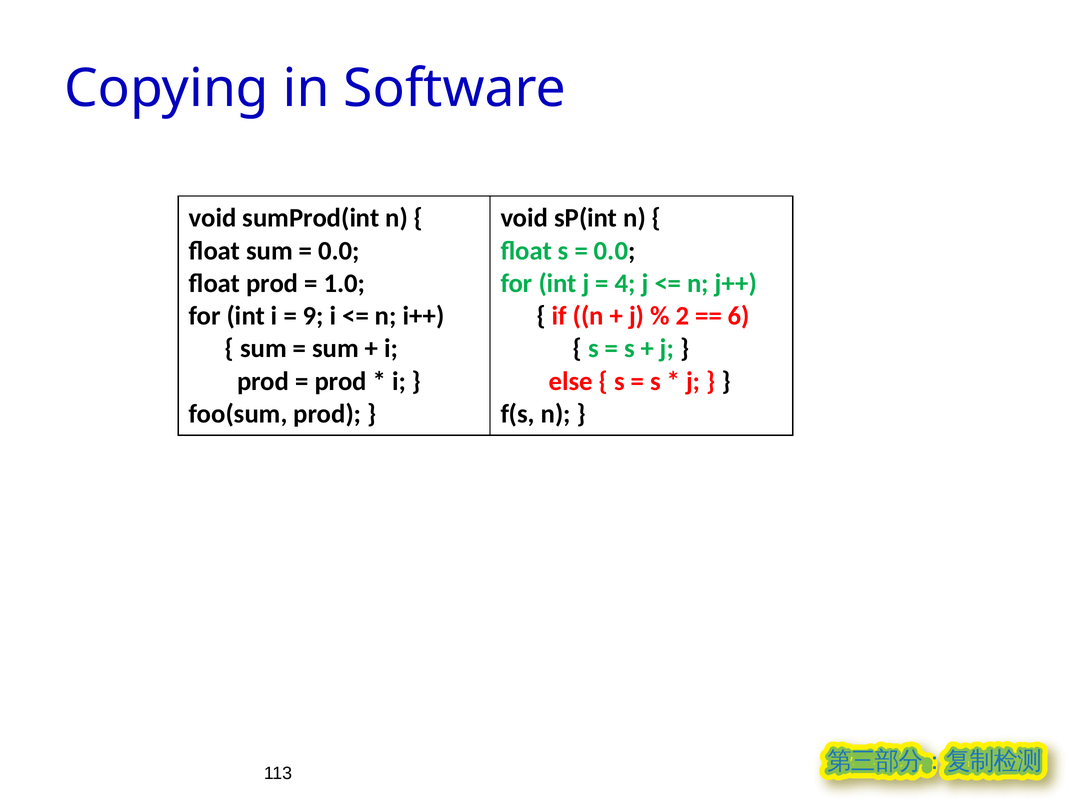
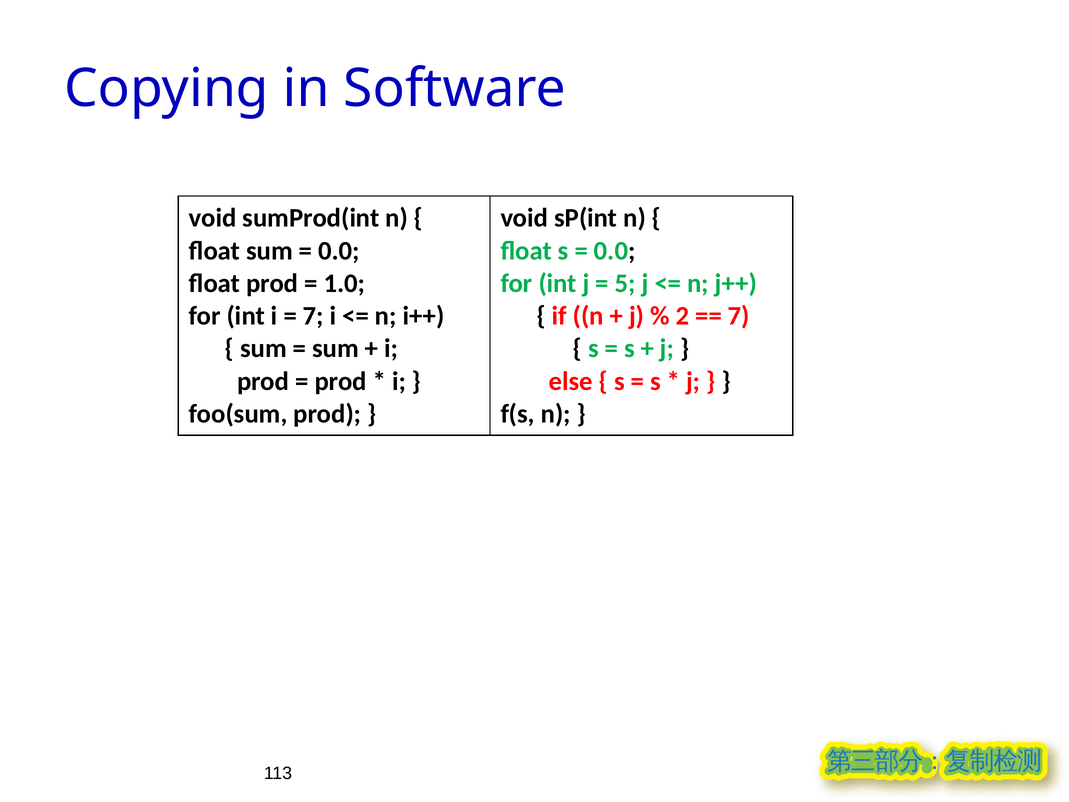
4: 4 -> 5
9 at (313, 316): 9 -> 7
6 at (739, 316): 6 -> 7
